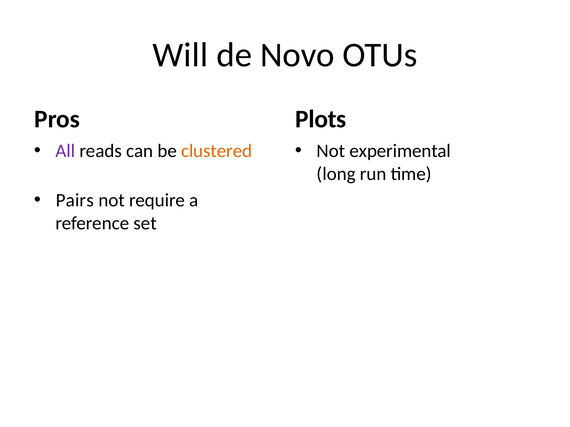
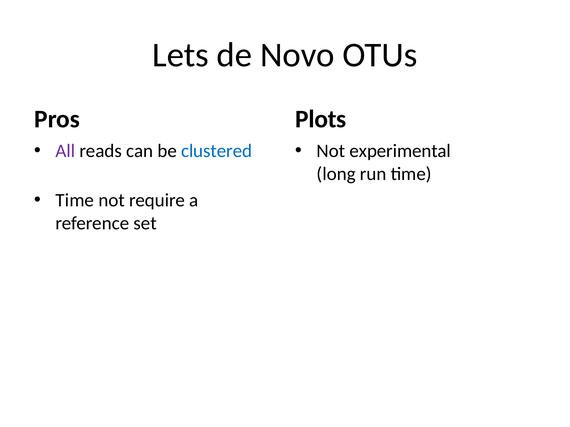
Will: Will -> Lets
clustered colour: orange -> blue
Pairs at (75, 201): Pairs -> Time
